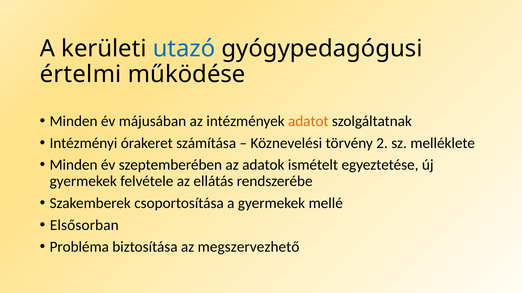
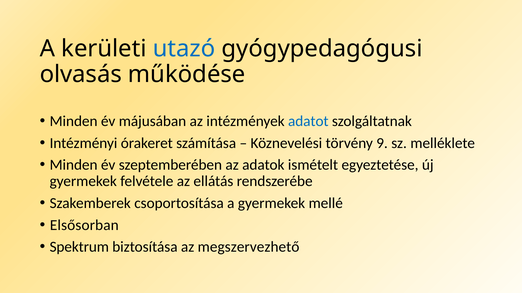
értelmi: értelmi -> olvasás
adatot colour: orange -> blue
2: 2 -> 9
Probléma: Probléma -> Spektrum
